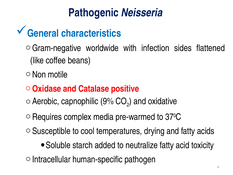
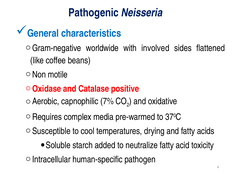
infection: infection -> involved
9%: 9% -> 7%
